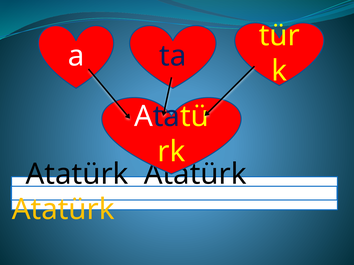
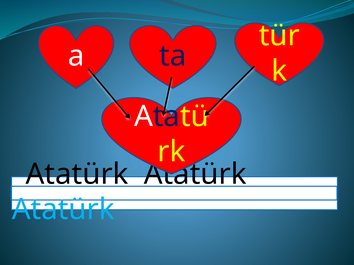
Atatürk at (63, 210) colour: yellow -> light blue
